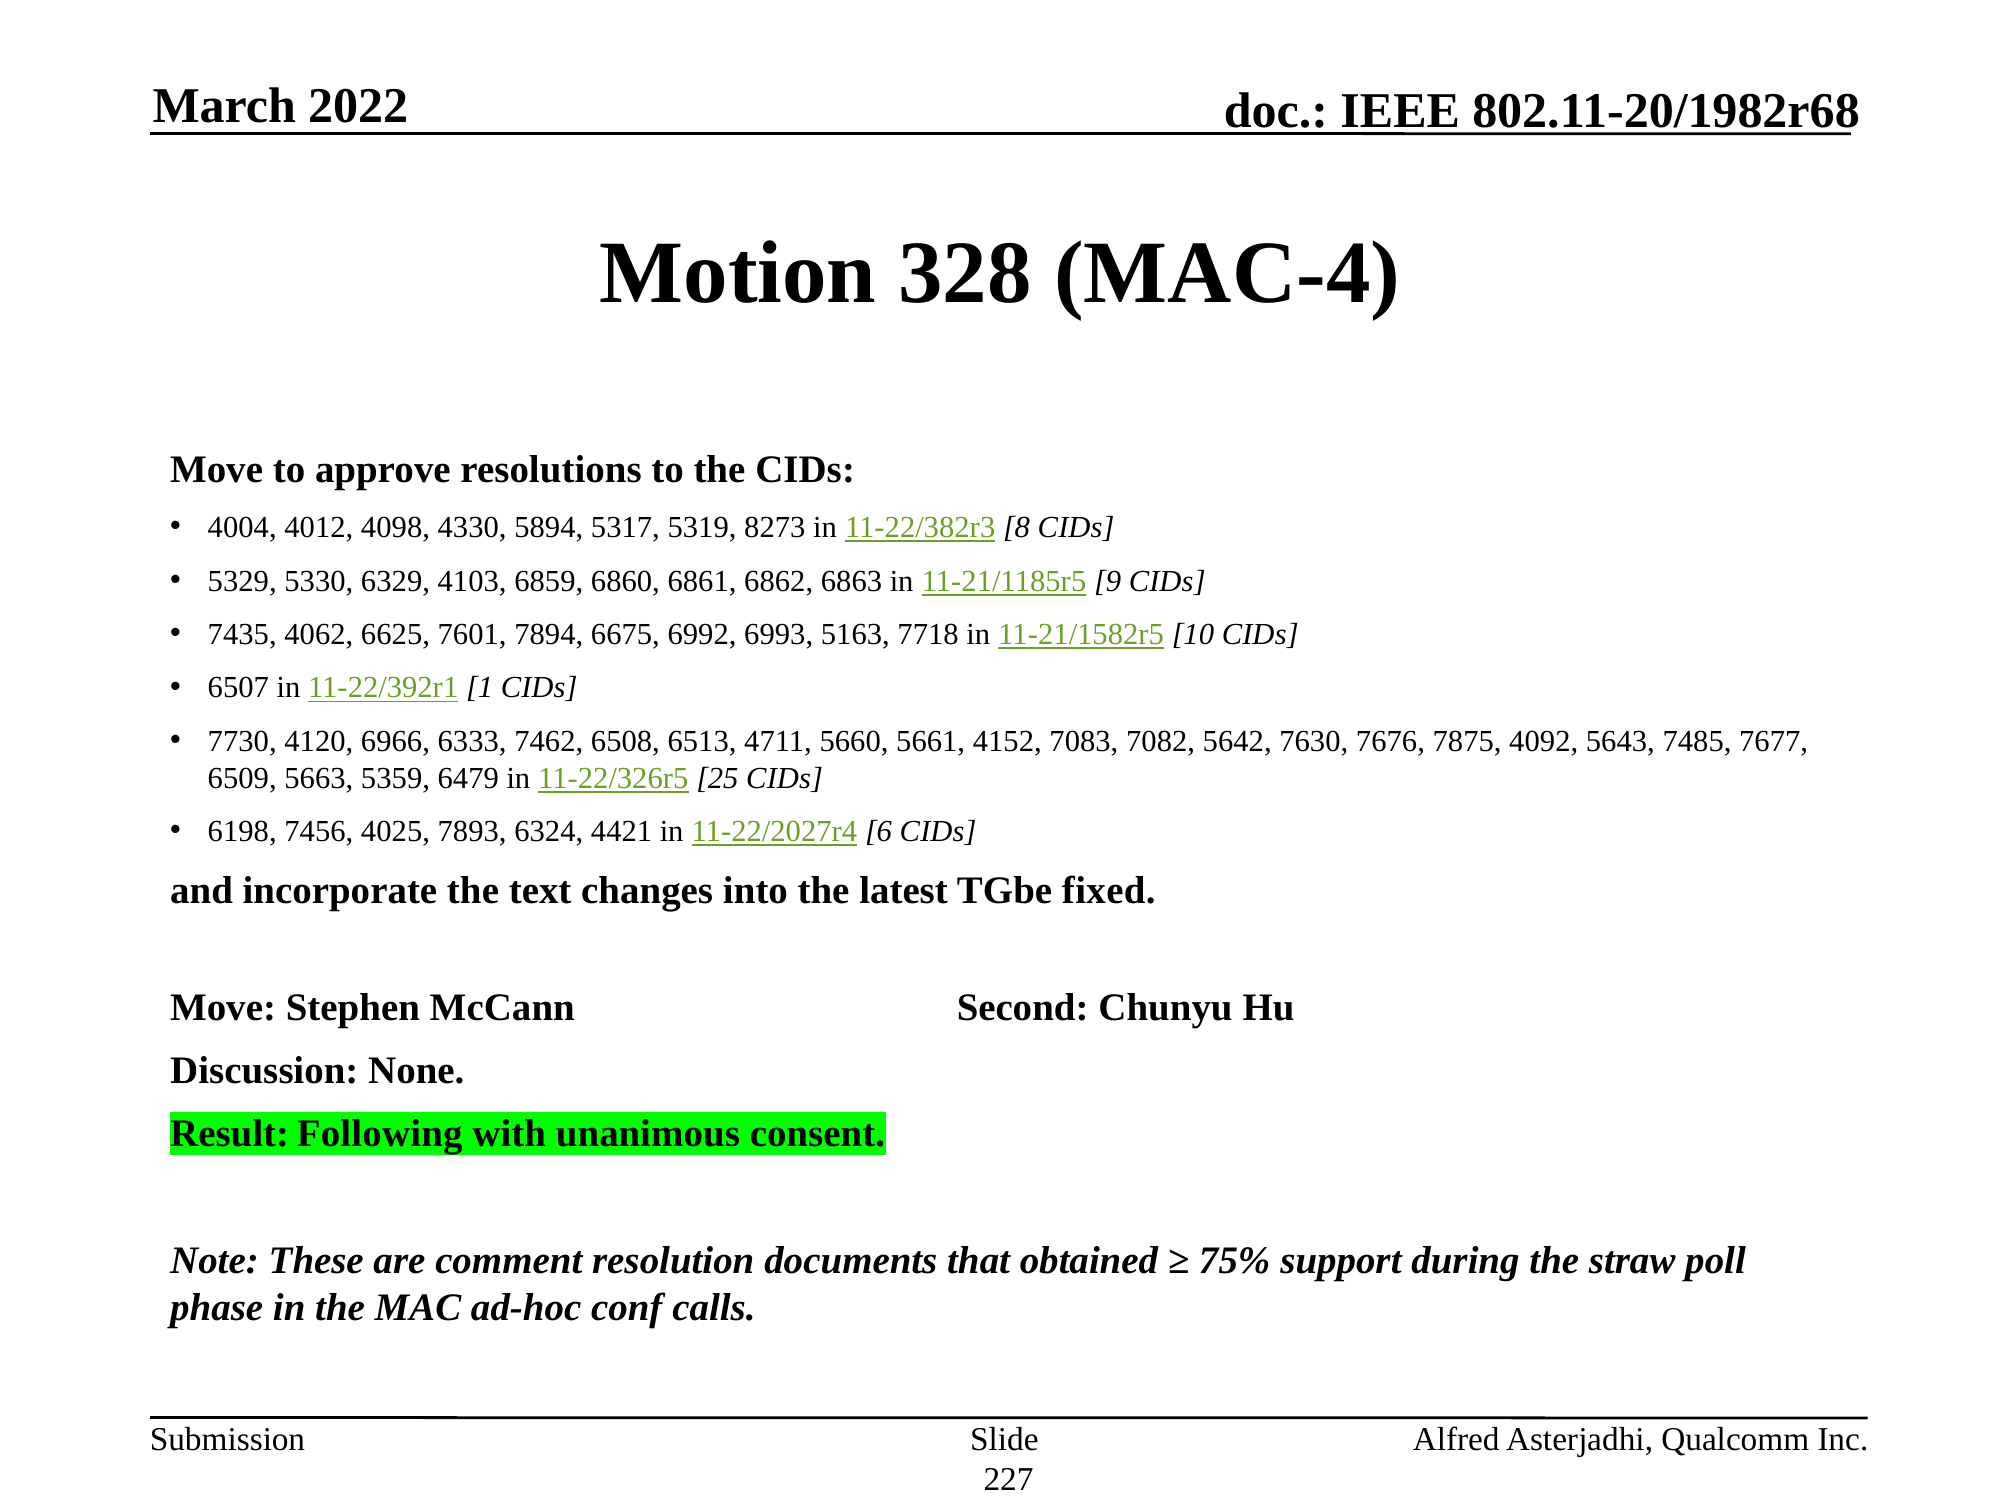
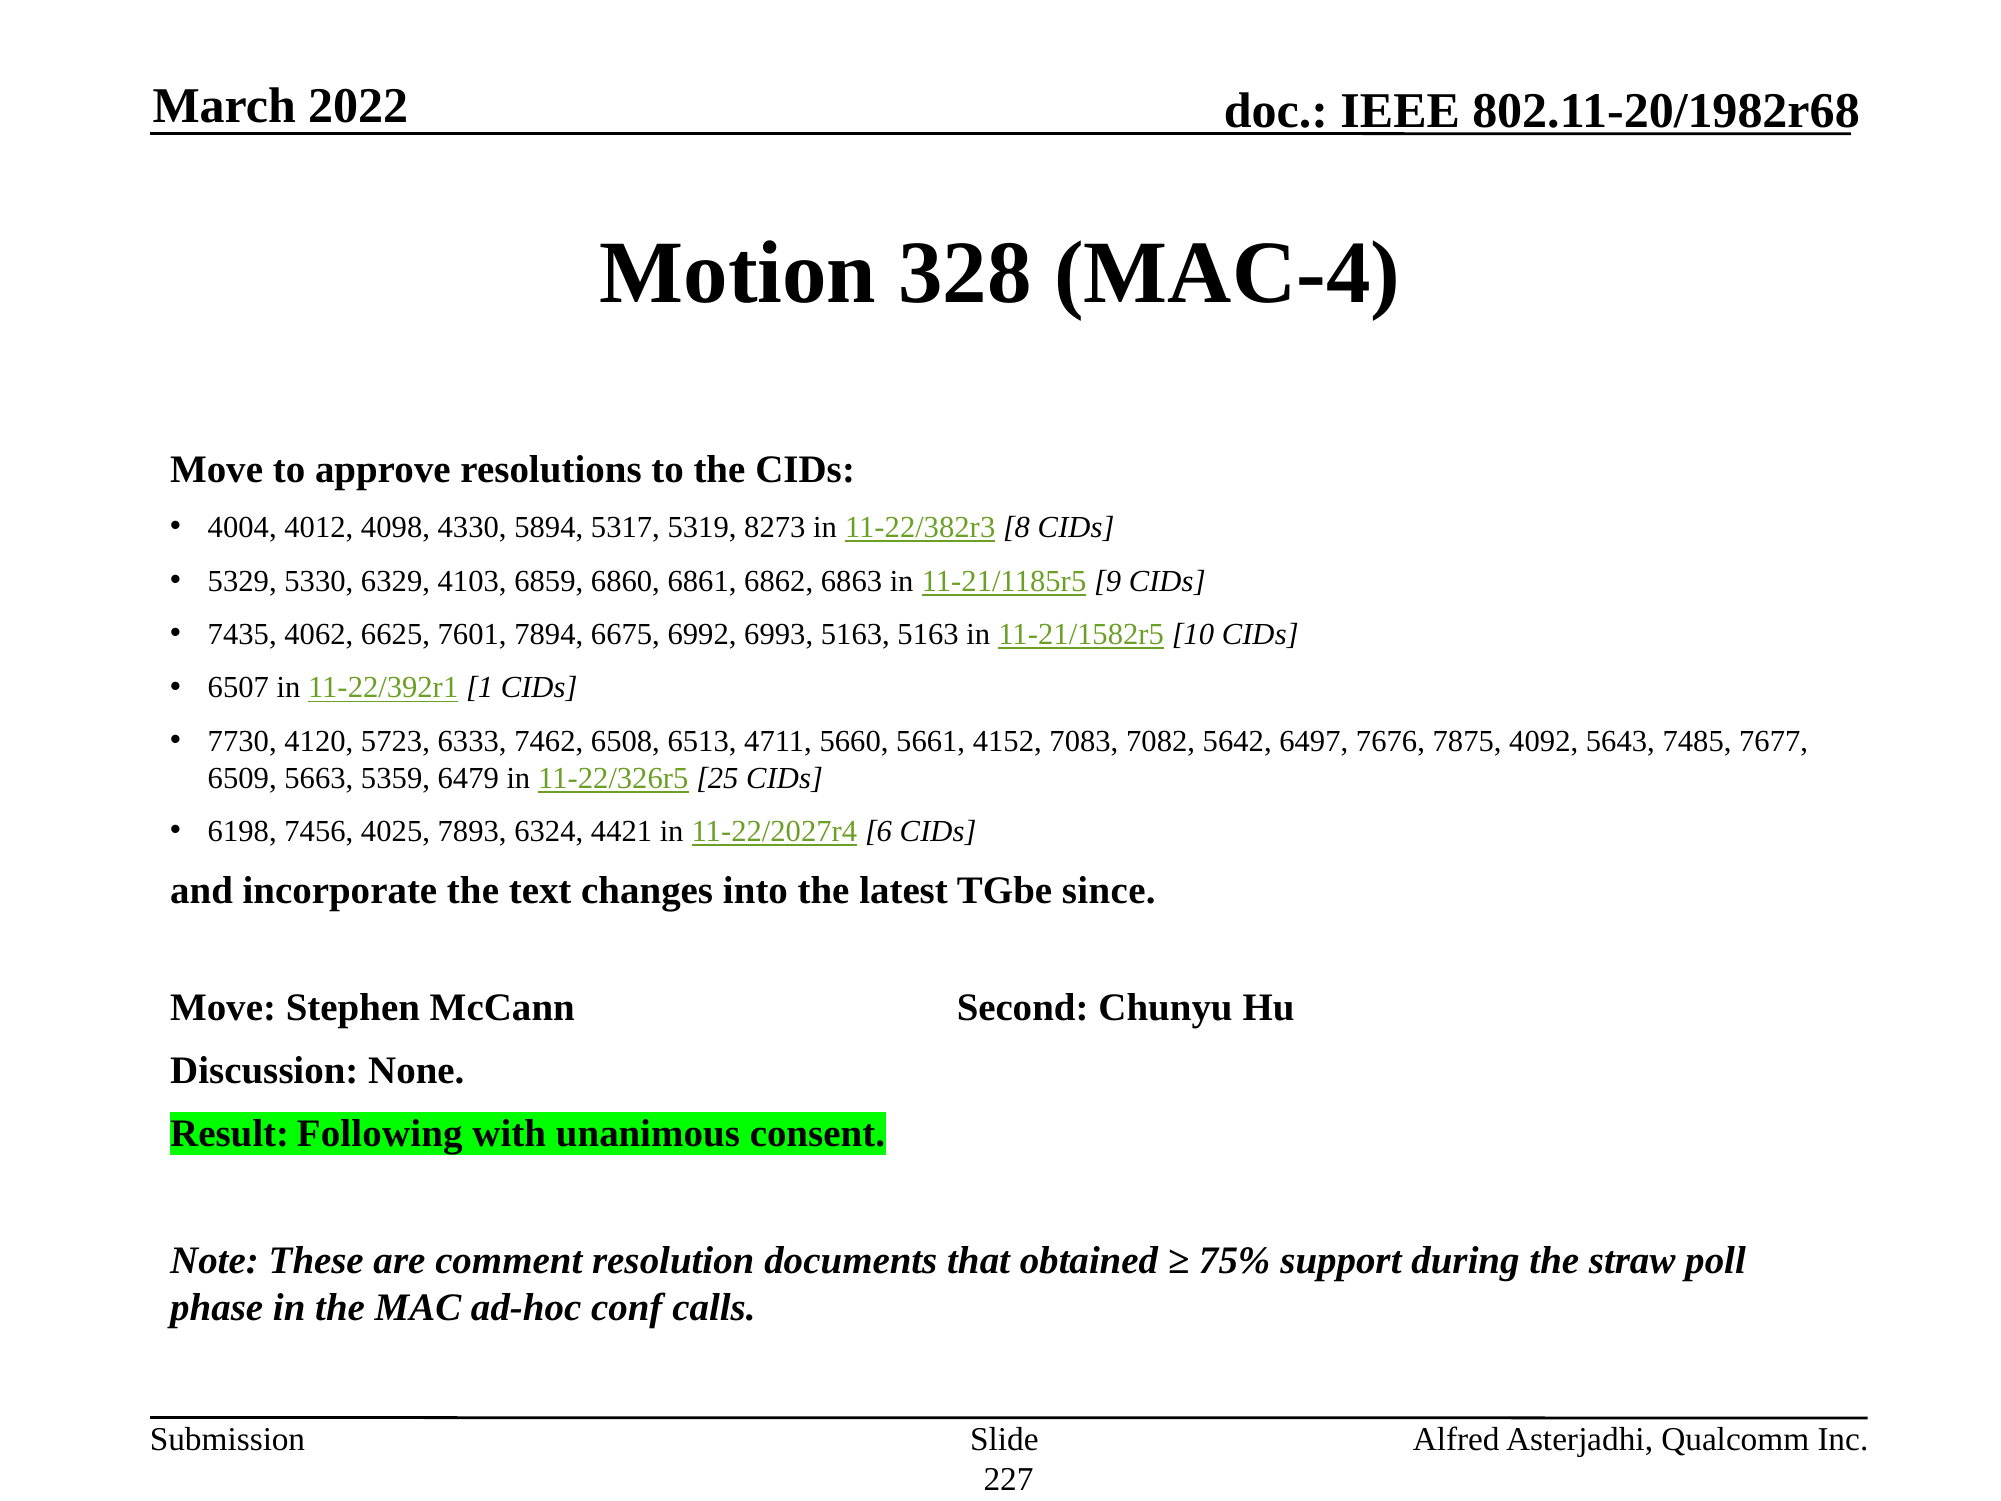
5163 7718: 7718 -> 5163
6966: 6966 -> 5723
7630: 7630 -> 6497
fixed: fixed -> since
